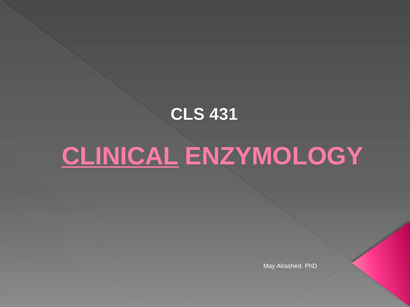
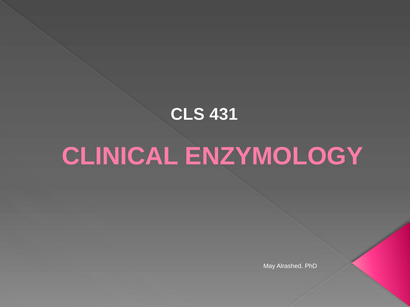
CLINICAL underline: present -> none
